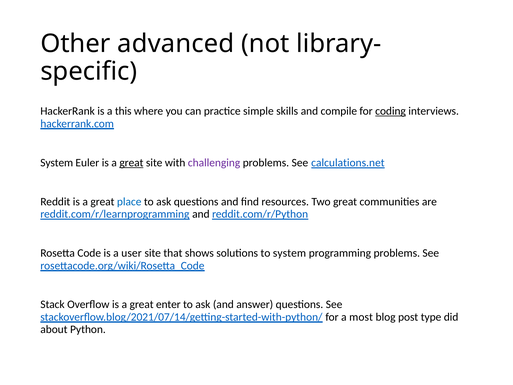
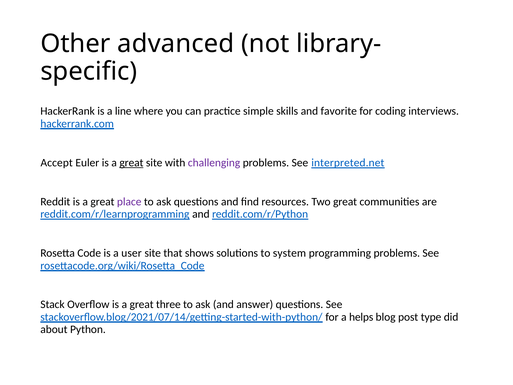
this: this -> line
compile: compile -> favorite
coding underline: present -> none
System at (57, 163): System -> Accept
calculations.net: calculations.net -> interpreted.net
place colour: blue -> purple
enter: enter -> three
most: most -> helps
